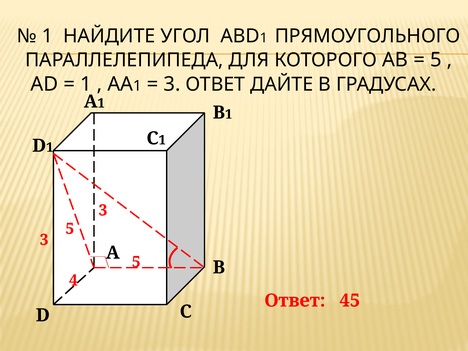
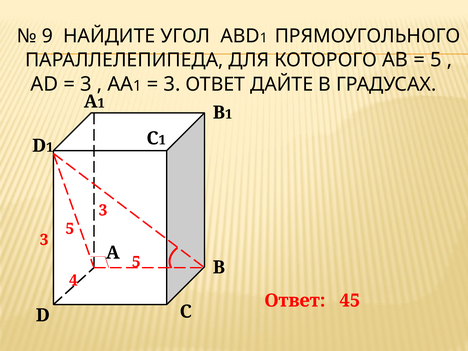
1 at (47, 36): 1 -> 9
1 at (86, 84): 1 -> 3
